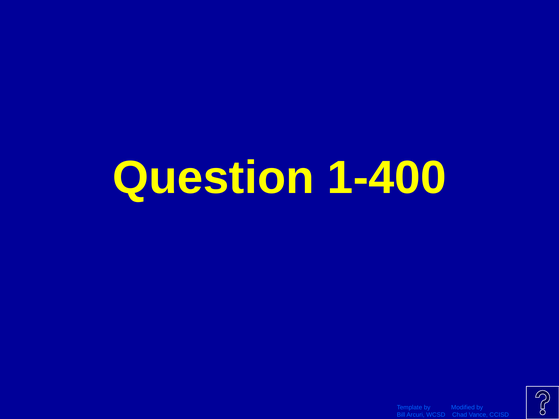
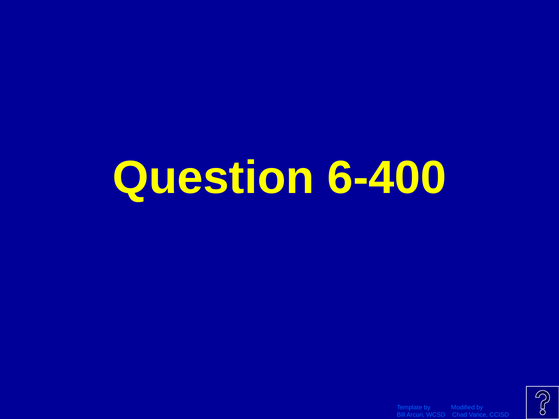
1-400: 1-400 -> 6-400
